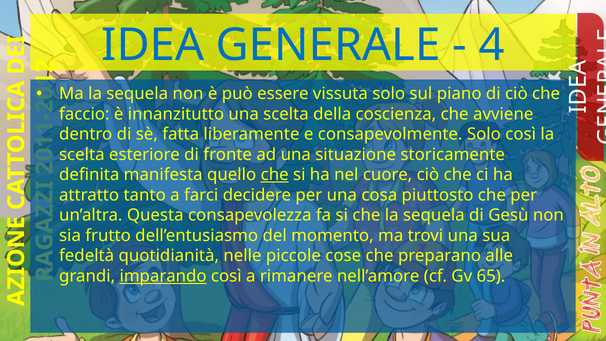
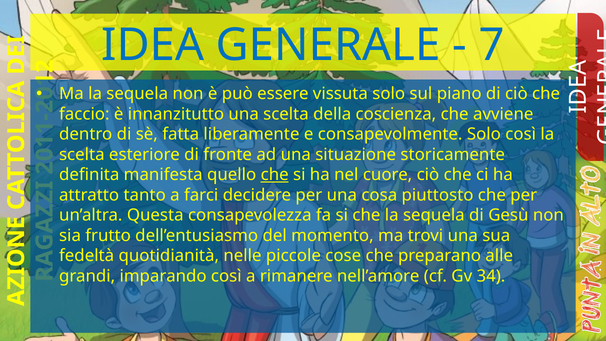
4: 4 -> 7
imparando underline: present -> none
65: 65 -> 34
